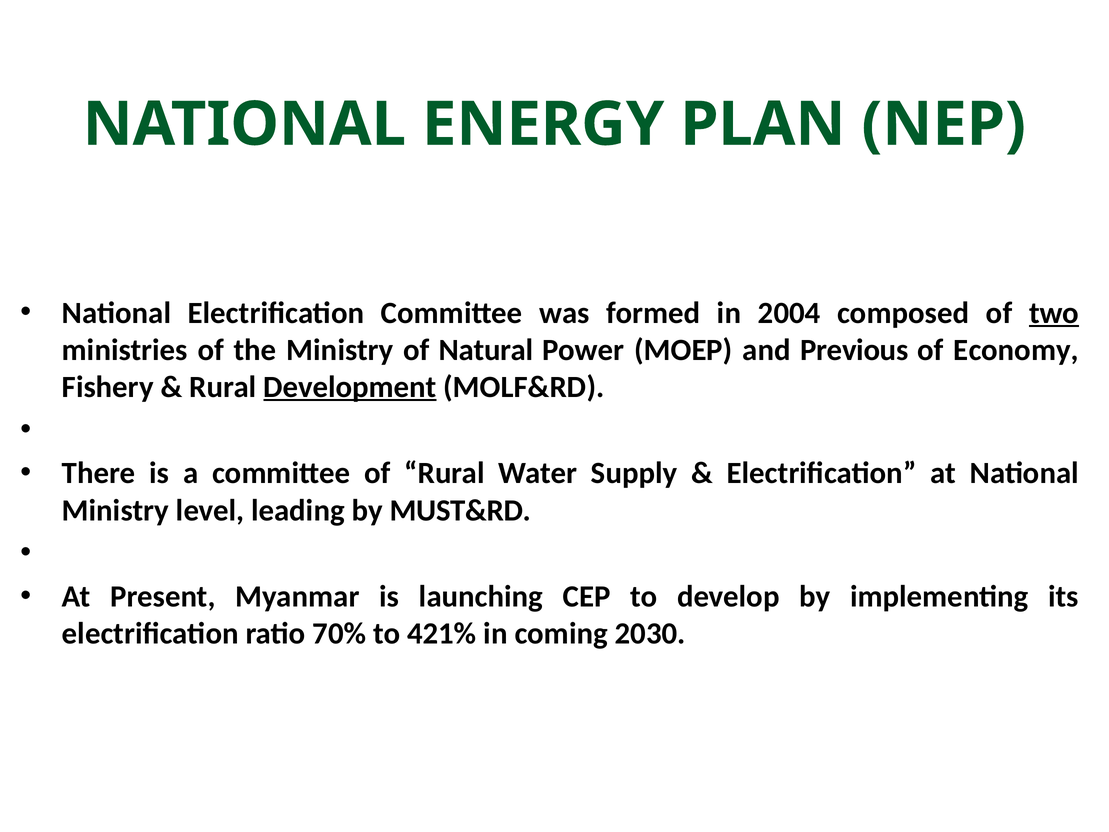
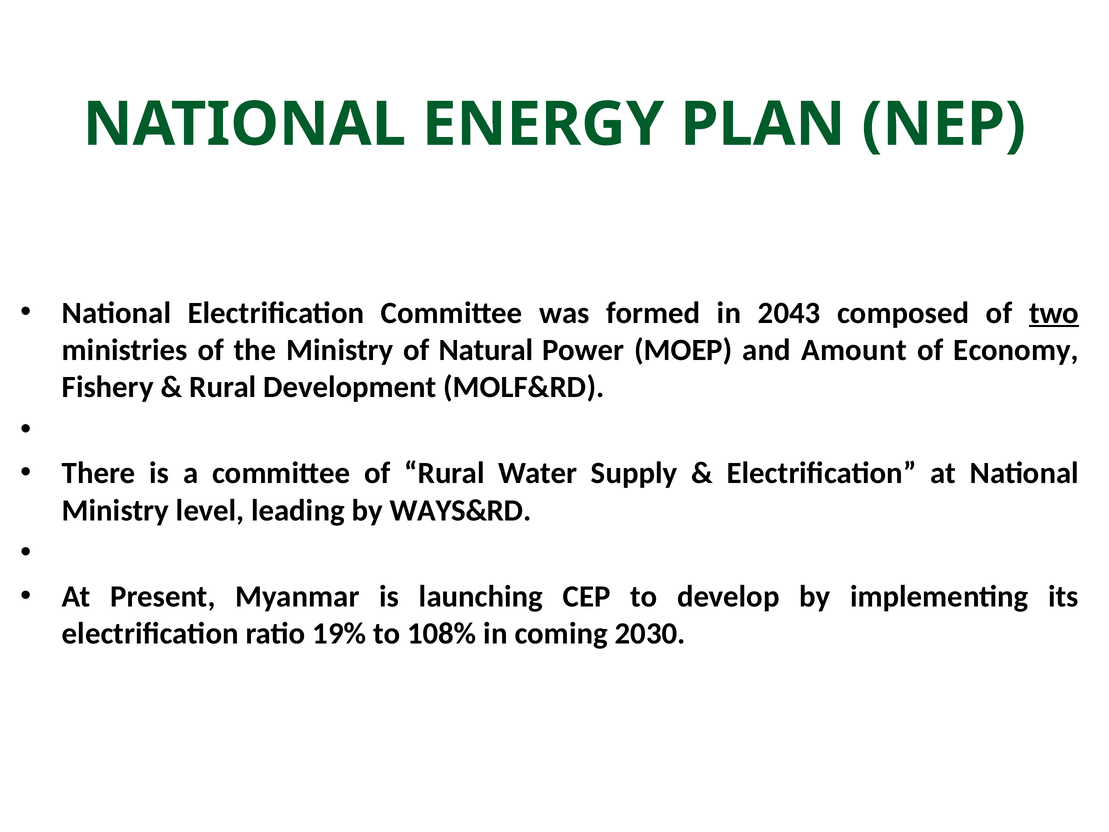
2004: 2004 -> 2043
Previous: Previous -> Amount
Development underline: present -> none
MUST&RD: MUST&RD -> WAYS&RD
70%: 70% -> 19%
421%: 421% -> 108%
